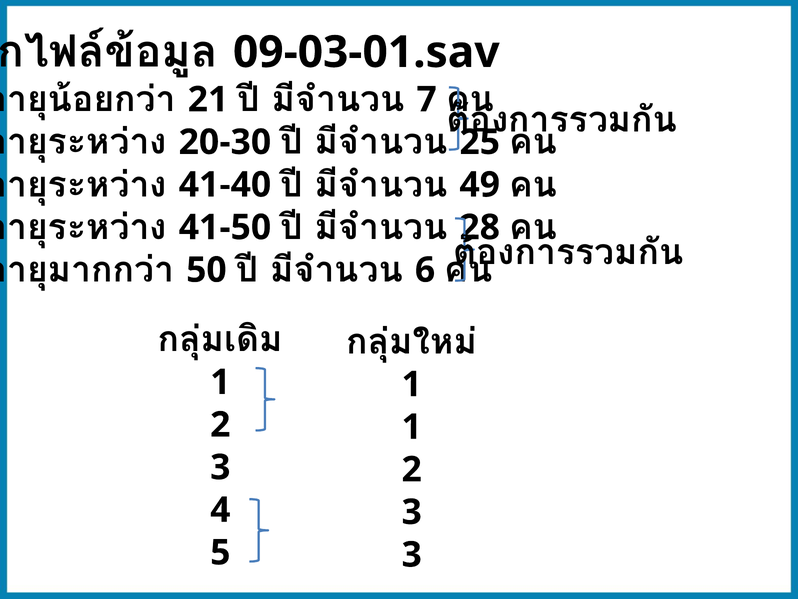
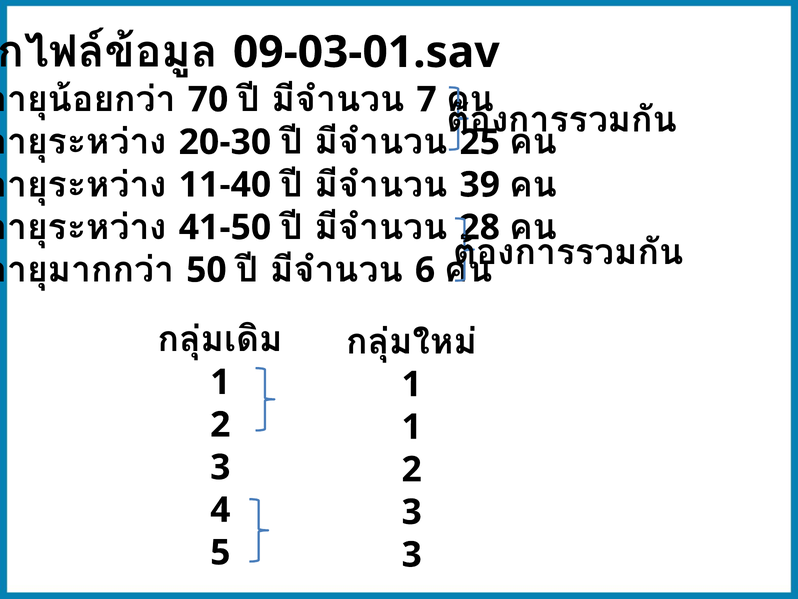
21: 21 -> 70
41-40: 41-40 -> 11-40
49: 49 -> 39
